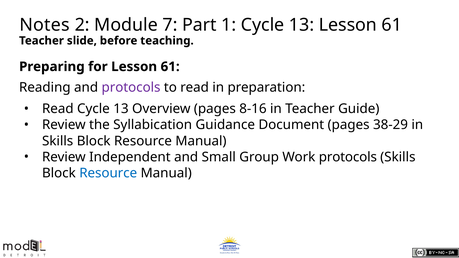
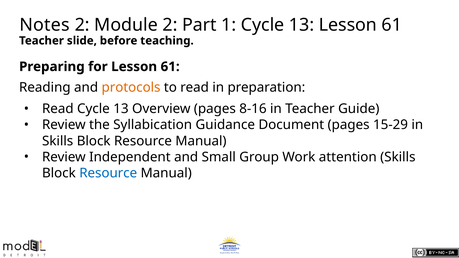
Module 7: 7 -> 2
protocols at (131, 88) colour: purple -> orange
38-29: 38-29 -> 15-29
Work protocols: protocols -> attention
